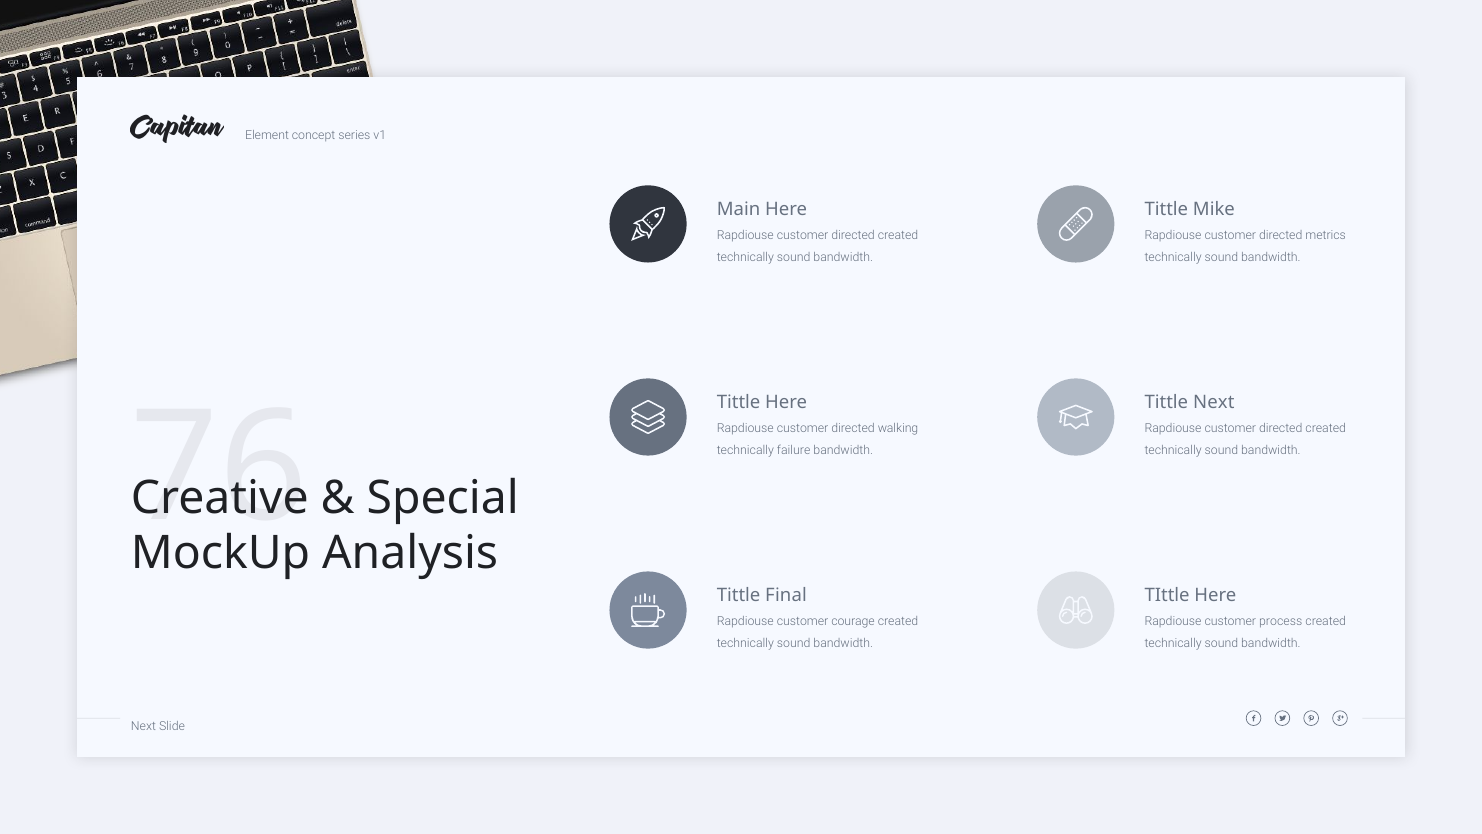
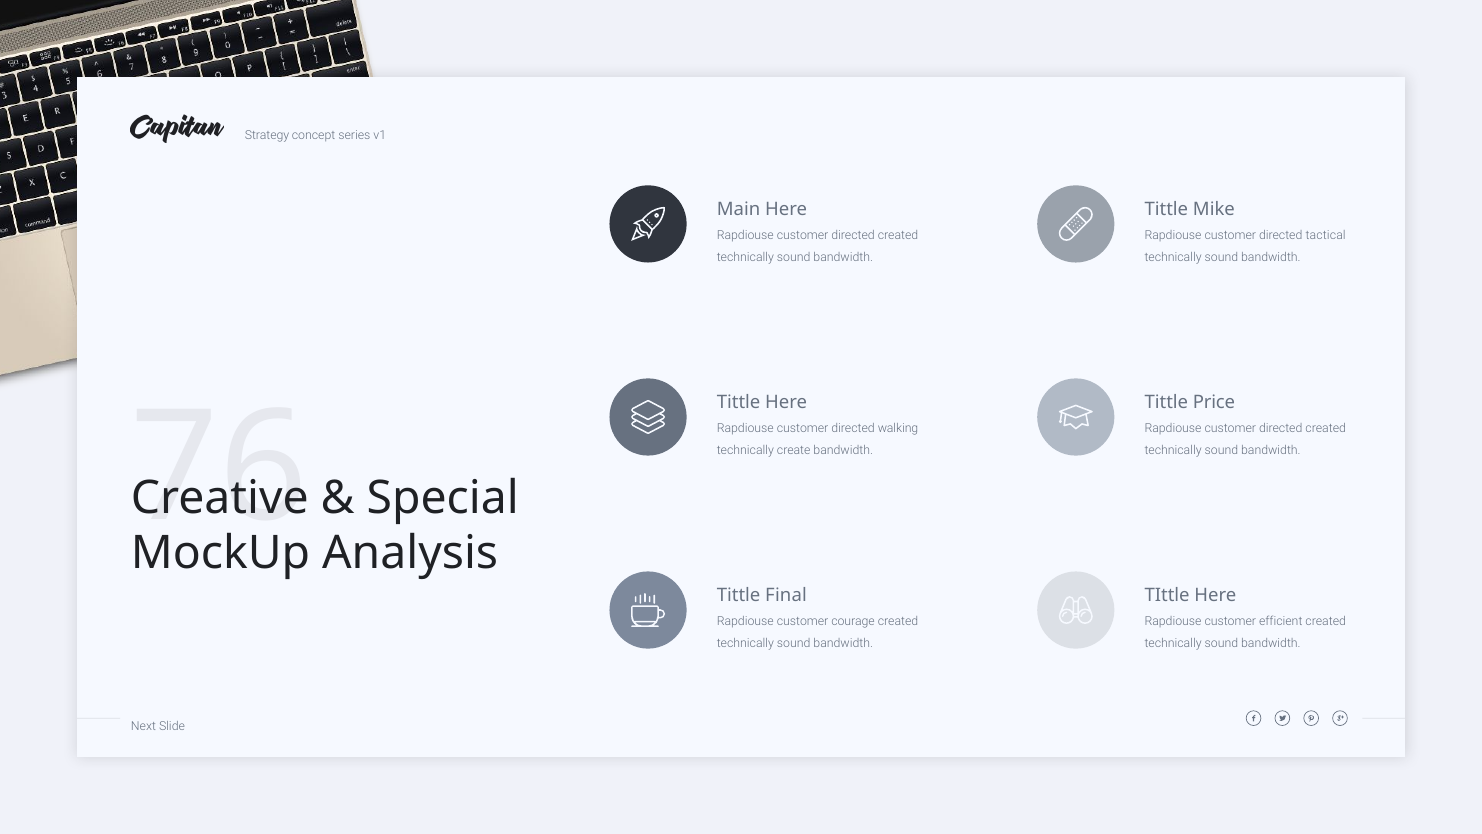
Element: Element -> Strategy
metrics: metrics -> tactical
Tittle Next: Next -> Price
failure: failure -> create
process: process -> efficient
